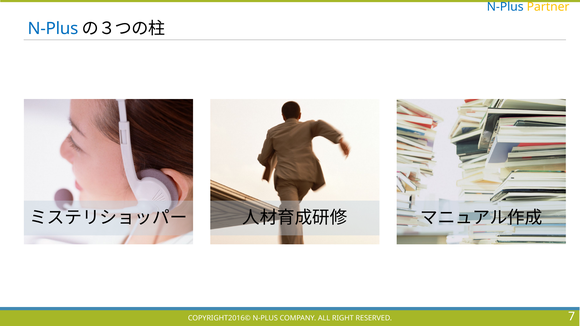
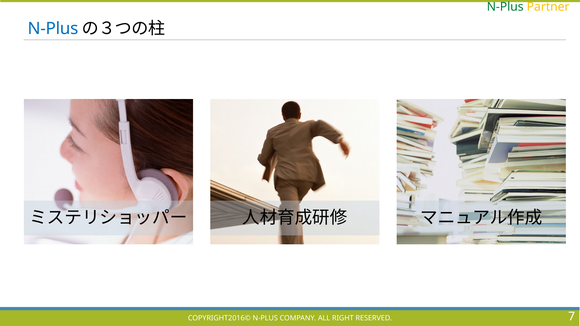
N-Plus at (505, 7) colour: blue -> green
